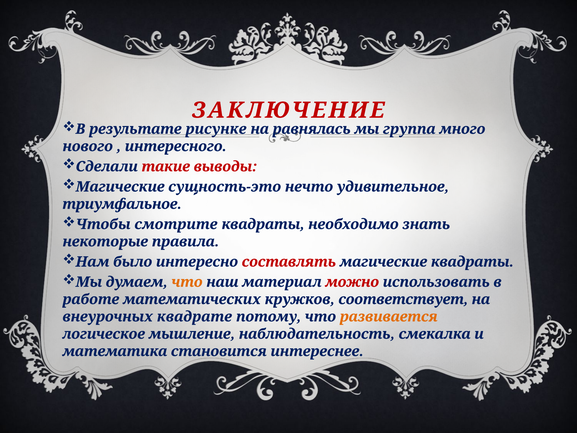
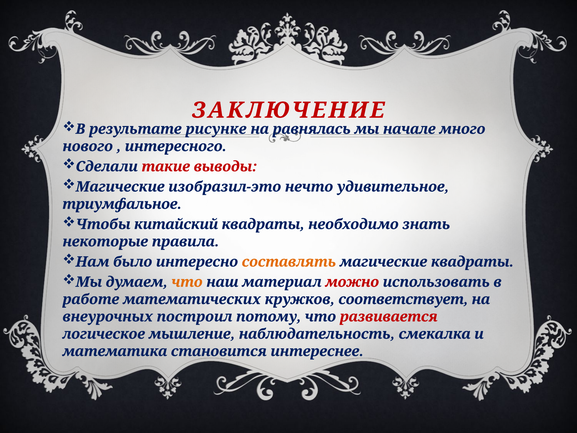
группа: группа -> начале
сущность-это: сущность-это -> изобразил-это
смотрите: смотрите -> китайский
составлять colour: red -> orange
квадрате: квадрате -> построил
развивается colour: orange -> red
